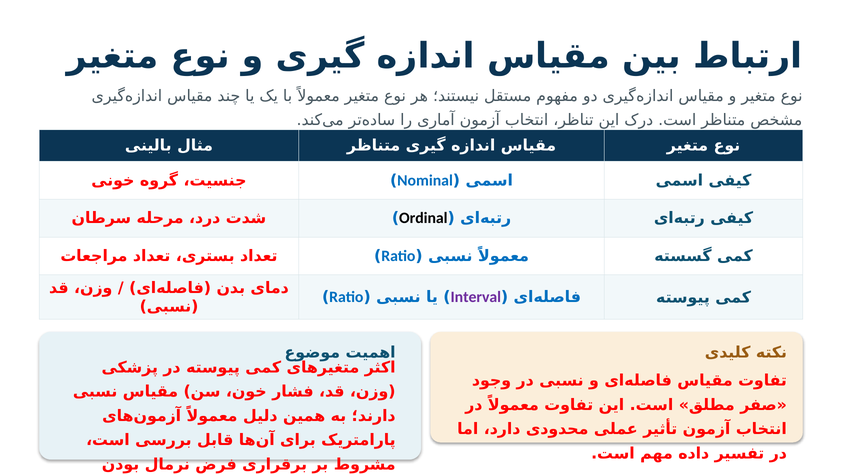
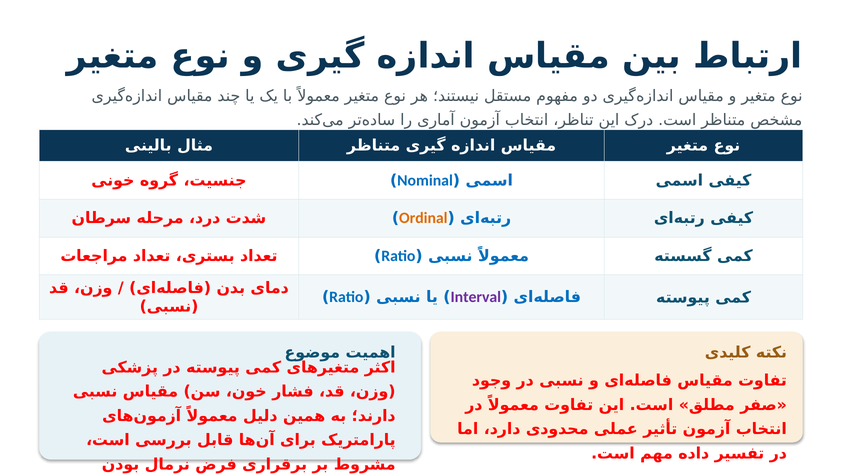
Ordinal colour: black -> orange
